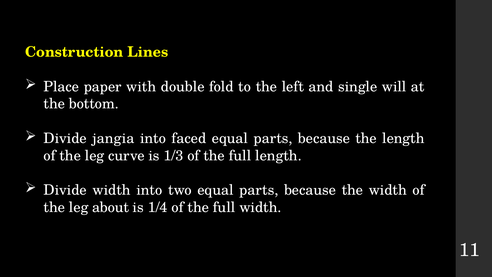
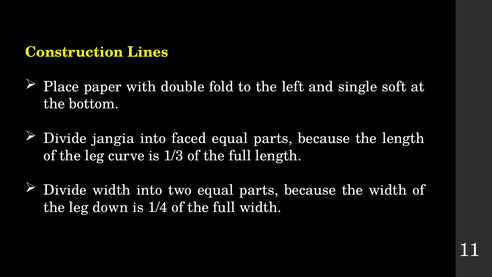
will: will -> soft
about: about -> down
